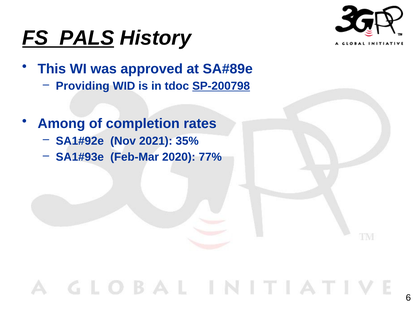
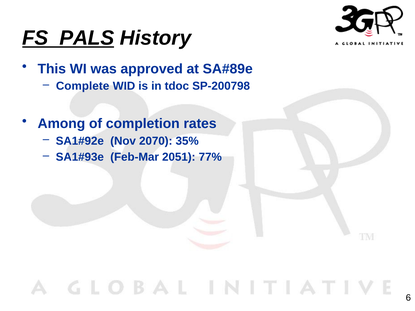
Providing: Providing -> Complete
SP-200798 underline: present -> none
2021: 2021 -> 2070
2020: 2020 -> 2051
